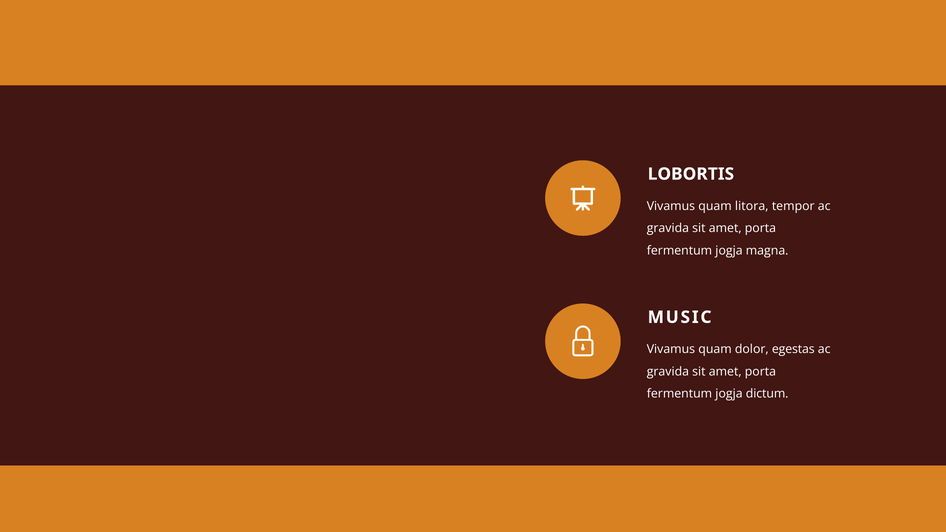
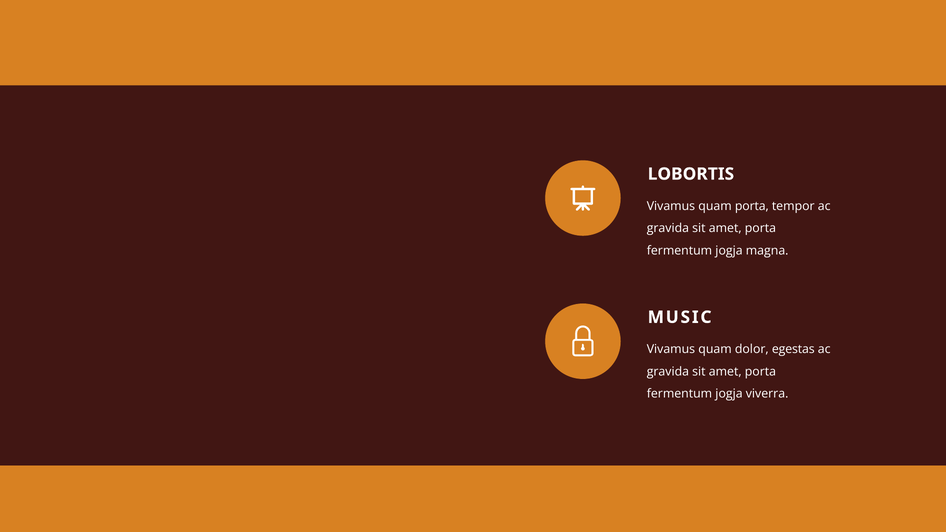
quam litora: litora -> porta
dictum: dictum -> viverra
